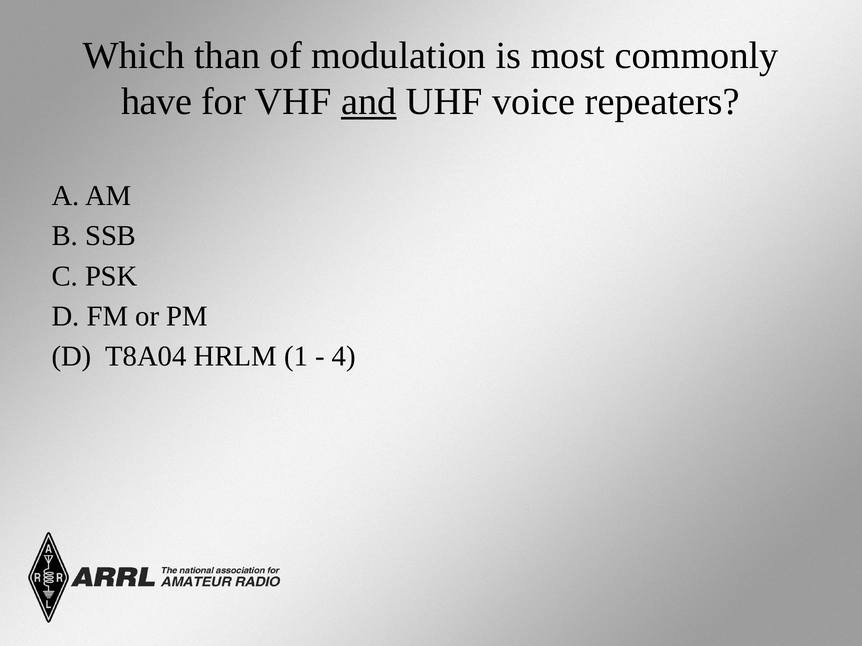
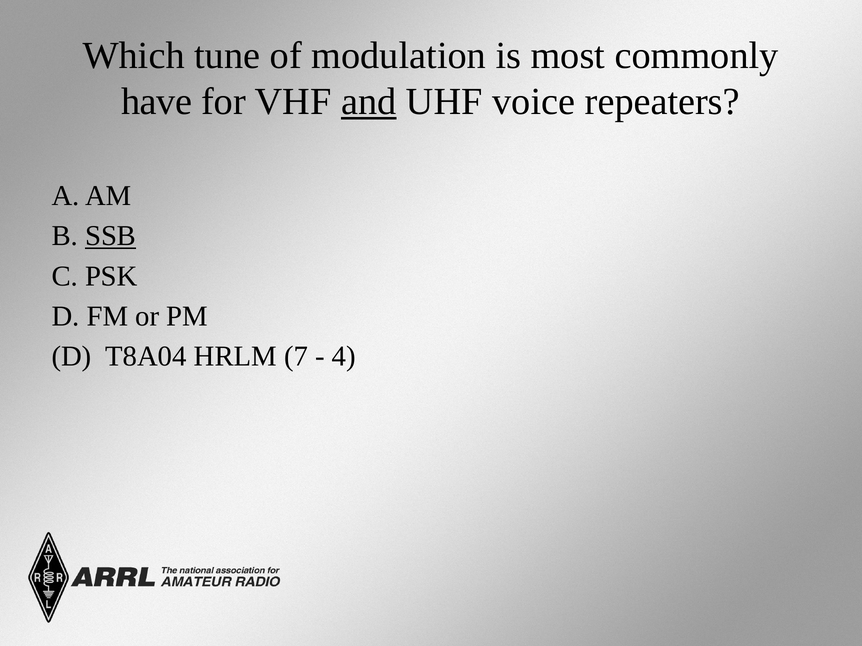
than: than -> tune
SSB underline: none -> present
1: 1 -> 7
